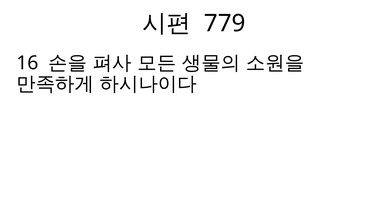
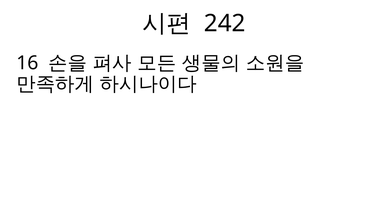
779: 779 -> 242
